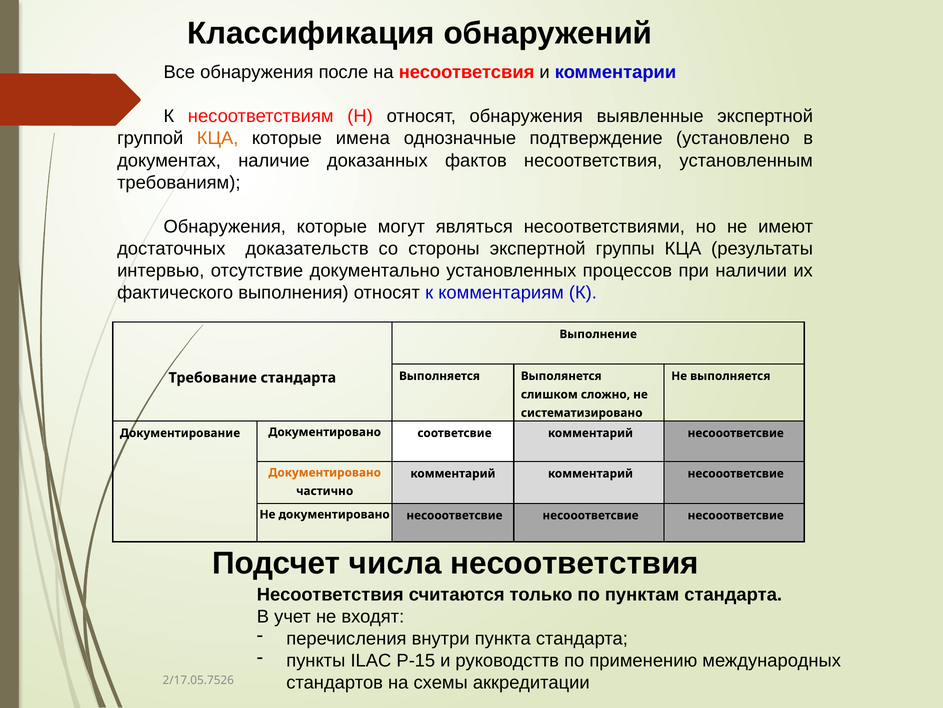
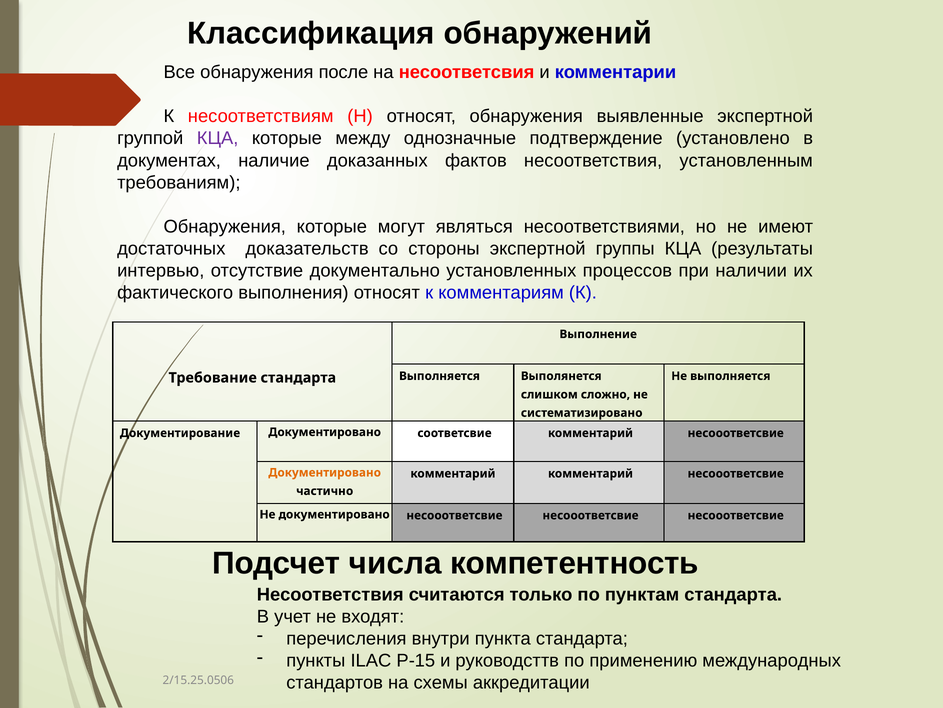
КЦА at (218, 138) colour: orange -> purple
имена: имена -> между
числа несоответствия: несоответствия -> компетентность
2/17.05.7526: 2/17.05.7526 -> 2/15.25.0506
